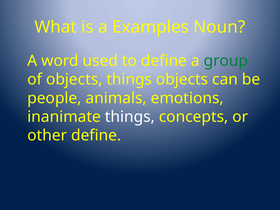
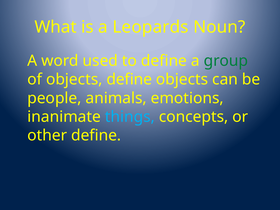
Examples: Examples -> Leopards
objects things: things -> define
things at (130, 117) colour: white -> light blue
